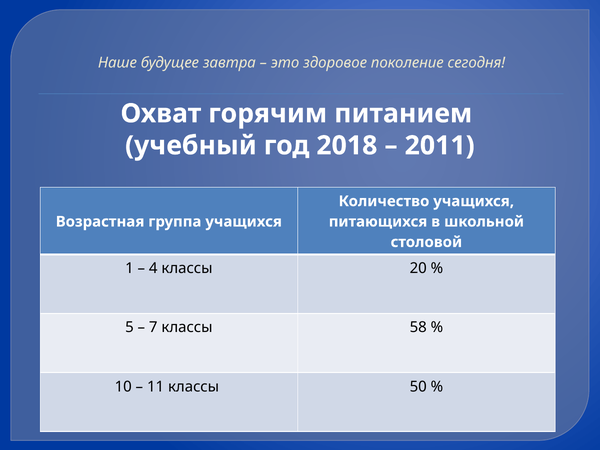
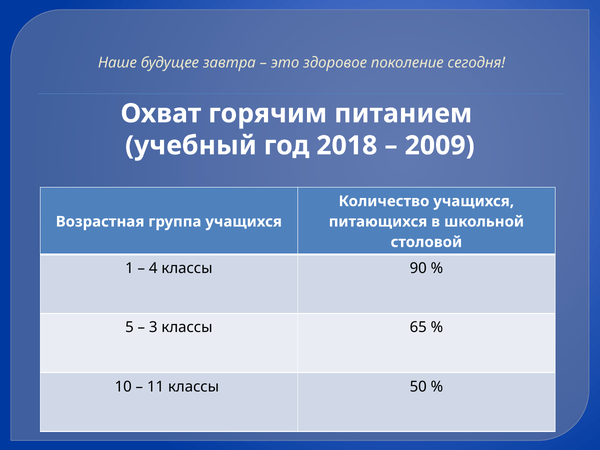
2011: 2011 -> 2009
20: 20 -> 90
7: 7 -> 3
58: 58 -> 65
